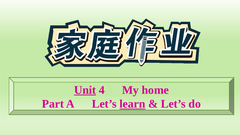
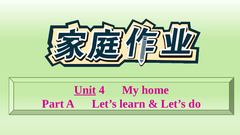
learn underline: present -> none
